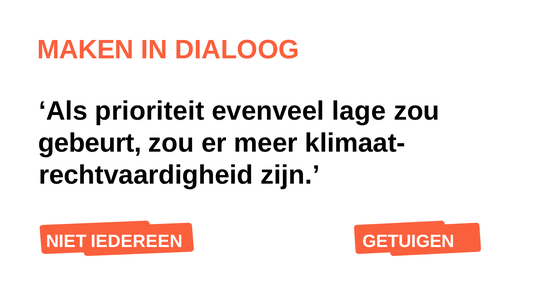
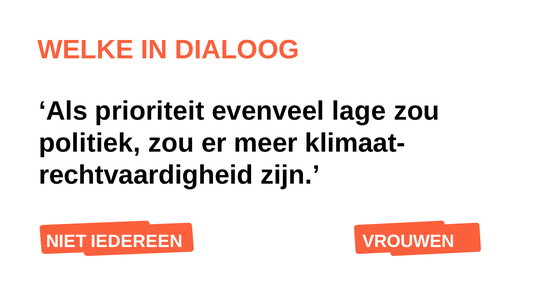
MAKEN: MAKEN -> WELKE
gebeurt: gebeurt -> politiek
GETUIGEN: GETUIGEN -> VROUWEN
